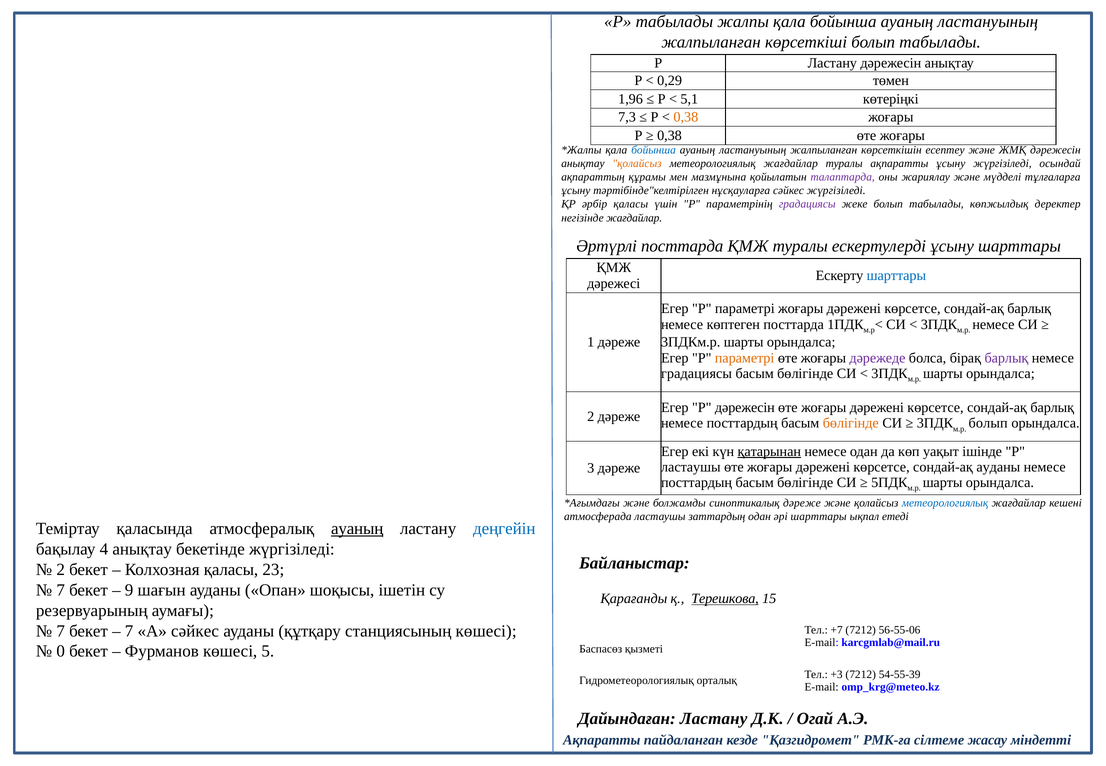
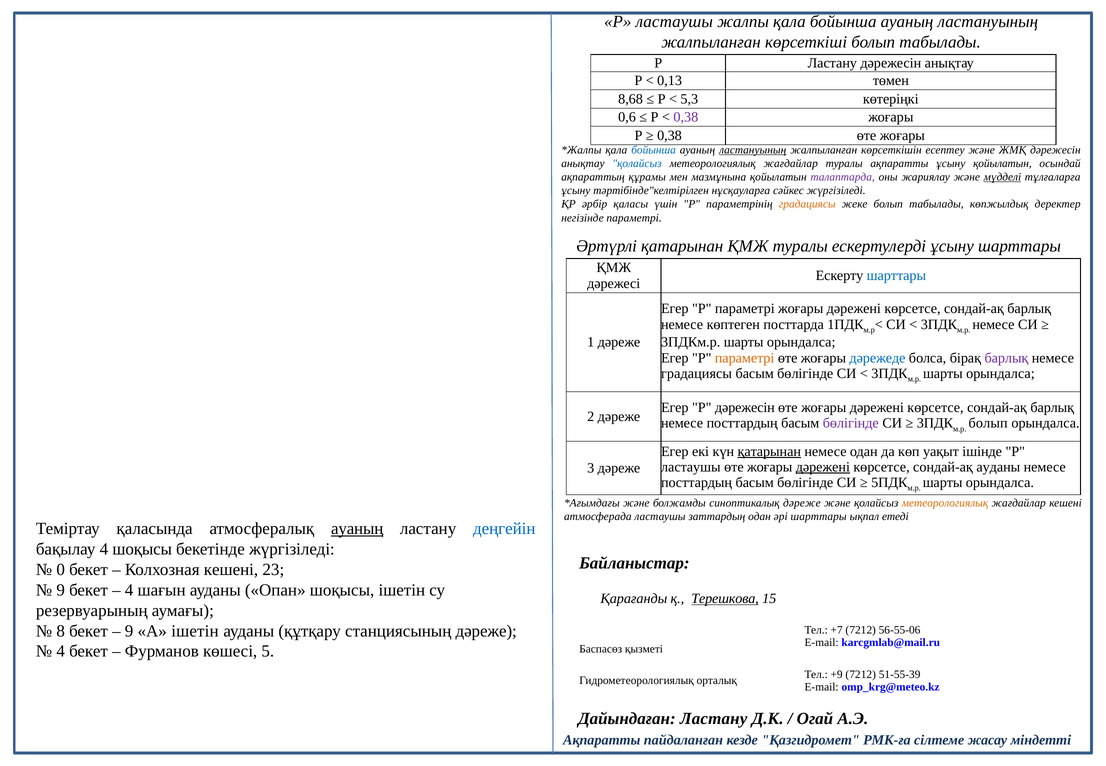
табылады at (674, 22): табылады -> ластаушы
0,29: 0,29 -> 0,13
1,96: 1,96 -> 8,68
5,1: 5,1 -> 5,3
7,3: 7,3 -> 0,6
0,38 at (686, 117) colour: orange -> purple
ластануының at (753, 150) underline: none -> present
қолайсыз at (637, 163) colour: orange -> blue
ұсыну жүргізіледі: жүргізіледі -> қойылатын
мүдделі underline: none -> present
градациясы at (807, 204) colour: purple -> orange
негізінде жағдайлар: жағдайлар -> параметрі
Әртүрлі посттарда: посттарда -> қатарынан
дәрежеде colour: purple -> blue
бөлігінде at (851, 423) colour: orange -> purple
дәрежені at (823, 467) underline: none -> present
метеорологиялық at (945, 503) colour: blue -> orange
4 анықтау: анықтау -> шоқысы
2 at (61, 569): 2 -> 0
Колхозная қаласы: қаласы -> кешені
7 at (61, 590): 7 -> 9
9 at (129, 590): 9 -> 4
7 at (61, 631): 7 -> 8
7 at (129, 631): 7 -> 9
А сәйкес: сәйкес -> ішетін
станциясының көшесі: көшесі -> дәреже
0 at (61, 651): 0 -> 4
+3: +3 -> +9
54-55-39: 54-55-39 -> 51-55-39
